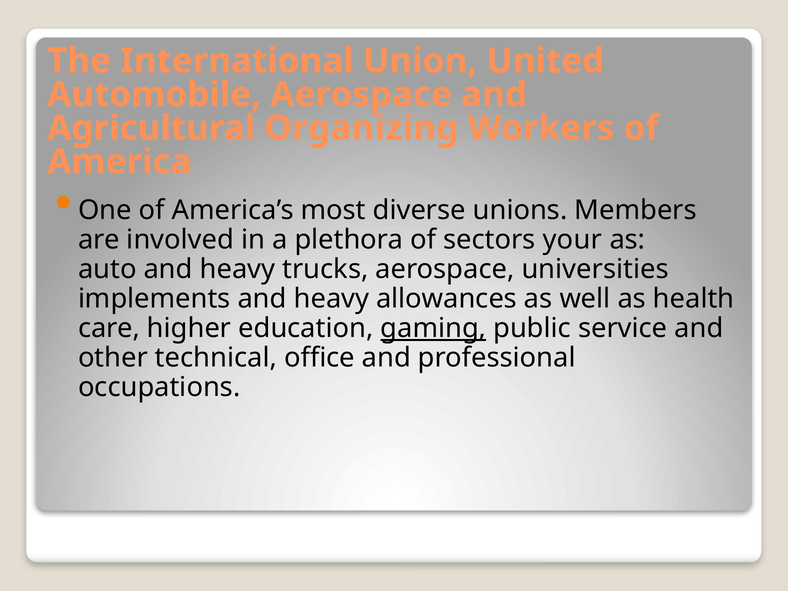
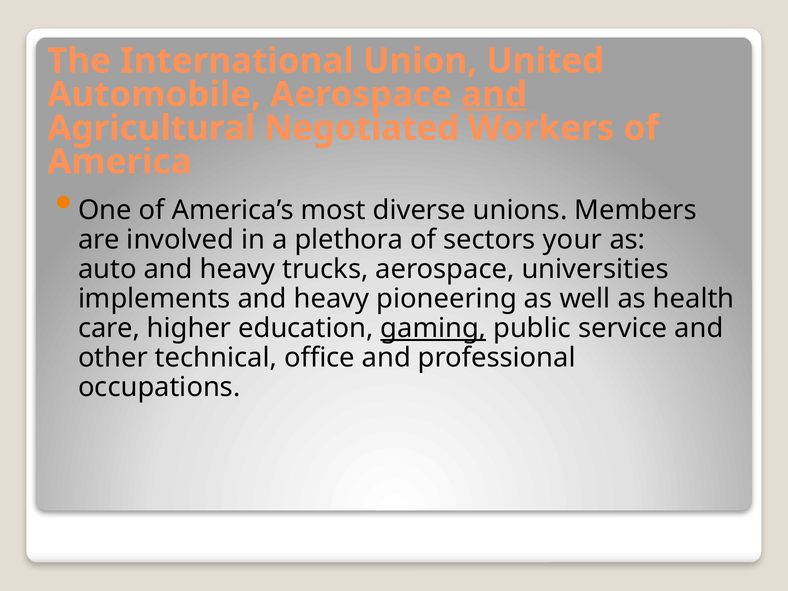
and at (494, 95) underline: none -> present
Organizing: Organizing -> Negotiated
allowances: allowances -> pioneering
